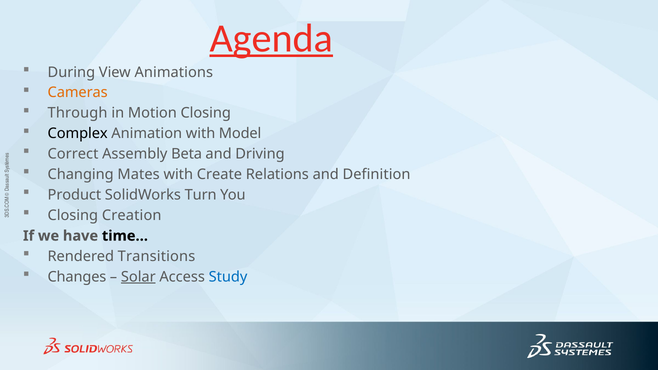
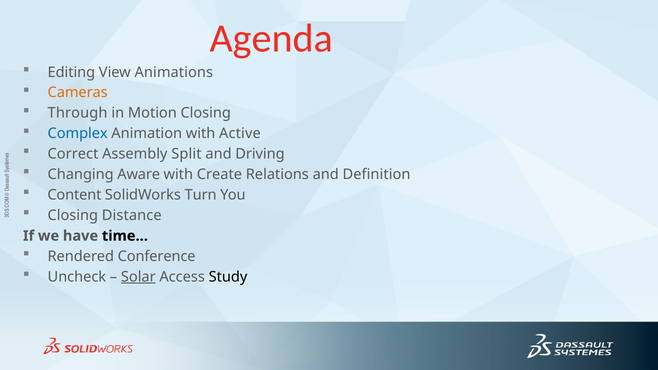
Agenda underline: present -> none
During: During -> Editing
Complex colour: black -> blue
Model: Model -> Active
Beta: Beta -> Split
Mates: Mates -> Aware
Product: Product -> Content
Creation: Creation -> Distance
Transitions: Transitions -> Conference
Changes: Changes -> Uncheck
Study colour: blue -> black
